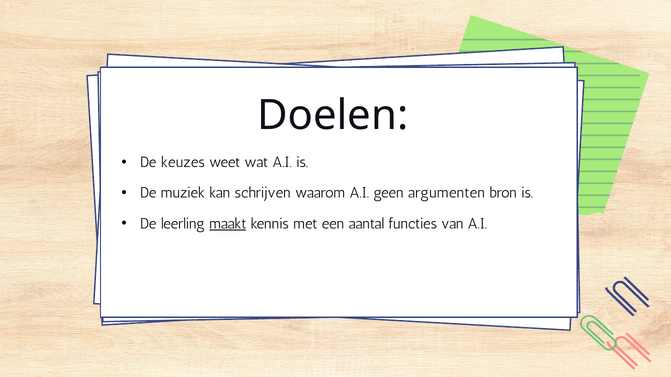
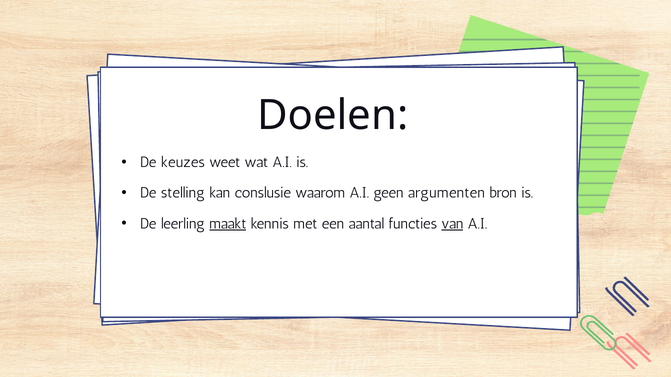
muziek: muziek -> stelling
schrijven: schrijven -> conslusie
van underline: none -> present
